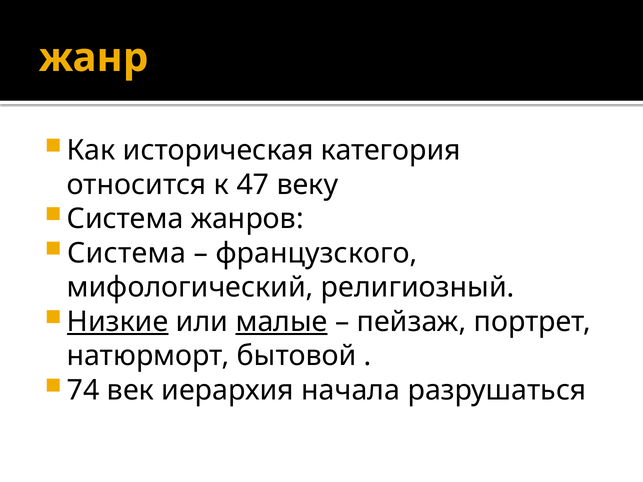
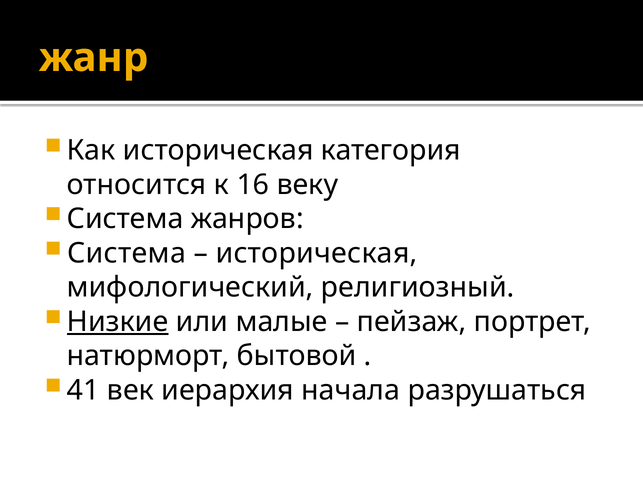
47: 47 -> 16
французского at (317, 253): французского -> историческая
малые underline: present -> none
74: 74 -> 41
